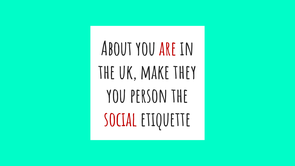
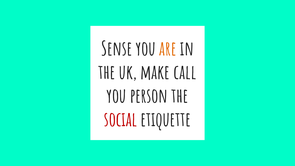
About: About -> Sense
are colour: red -> orange
they: they -> call
